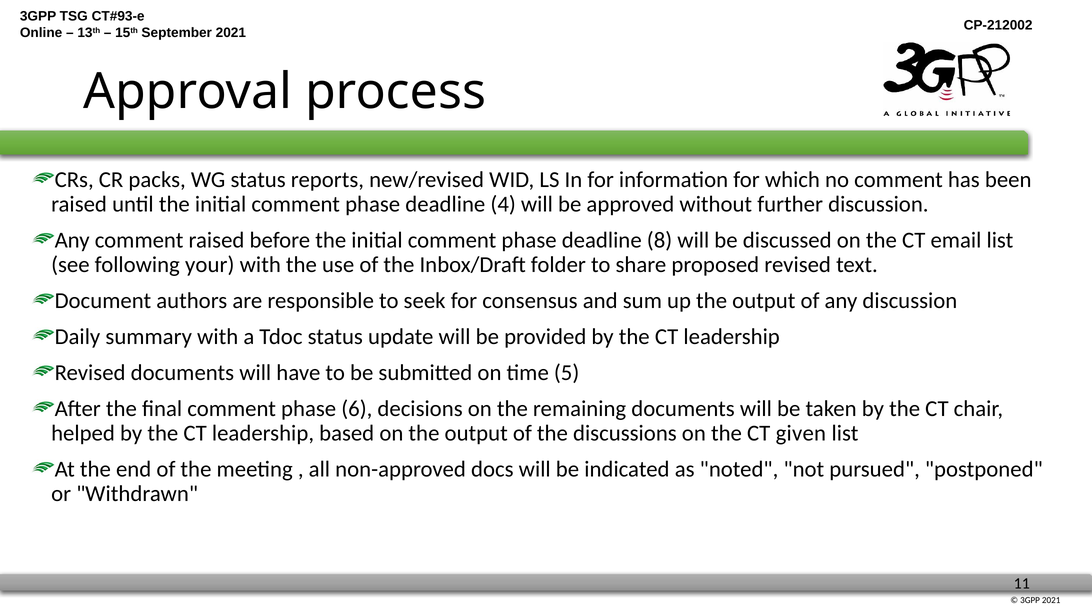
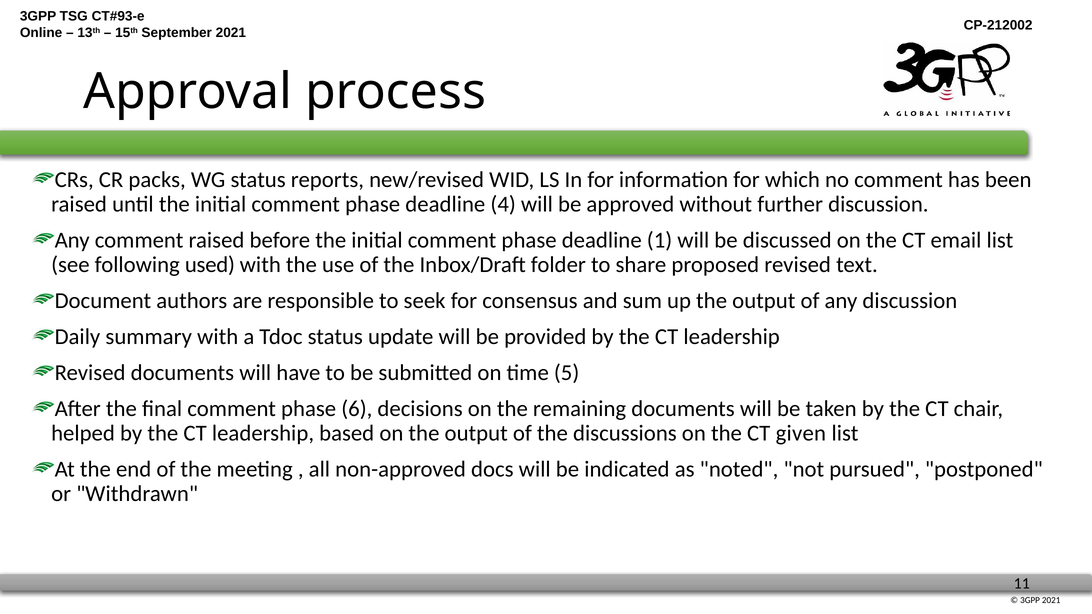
8: 8 -> 1
your: your -> used
